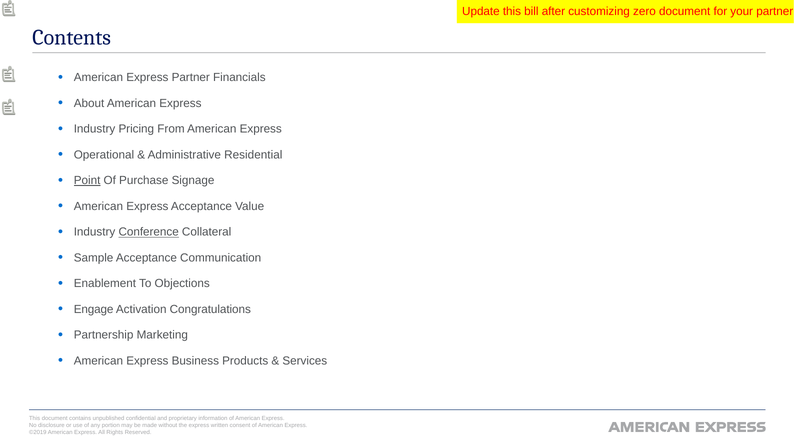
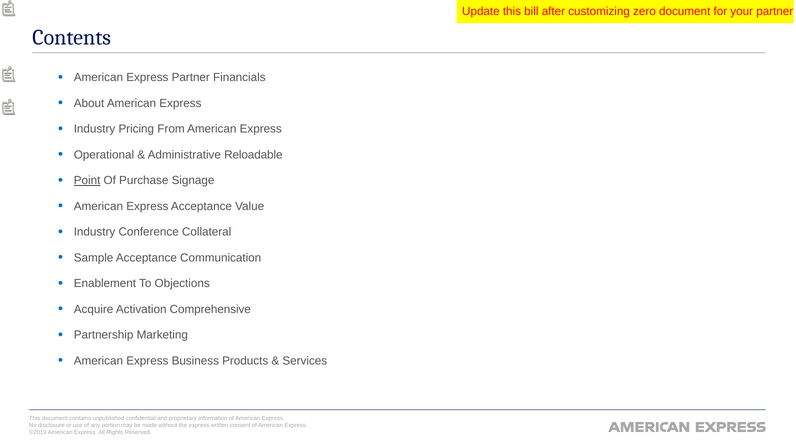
Residential: Residential -> Reloadable
Conference underline: present -> none
Engage: Engage -> Acquire
Congratulations: Congratulations -> Comprehensive
